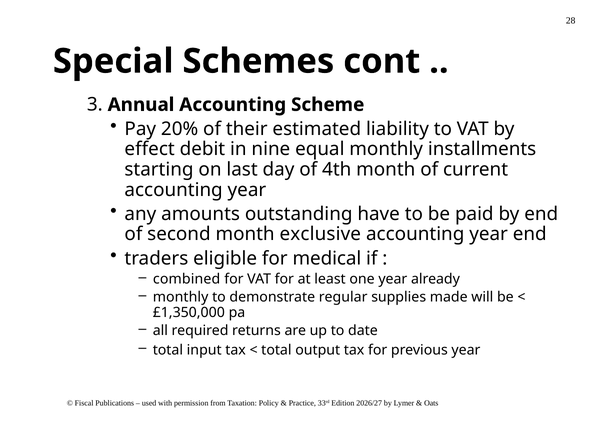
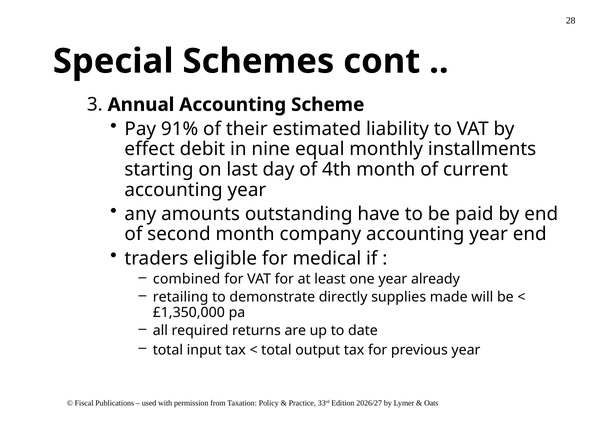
20%: 20% -> 91%
exclusive: exclusive -> company
monthly at (181, 297): monthly -> retailing
regular: regular -> directly
